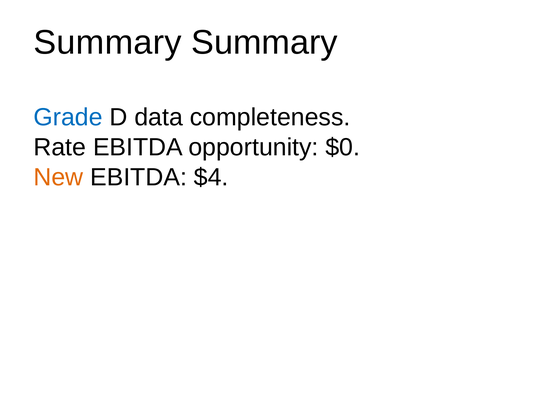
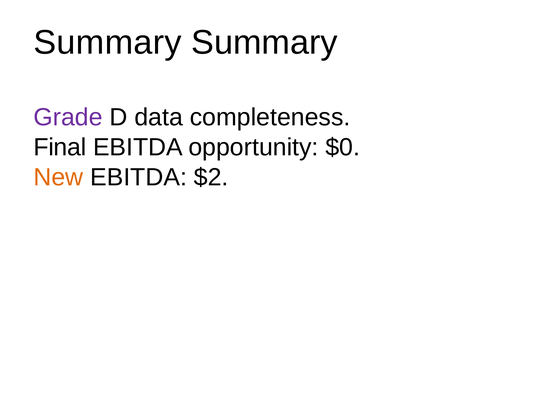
Grade colour: blue -> purple
Rate: Rate -> Final
$4: $4 -> $2
